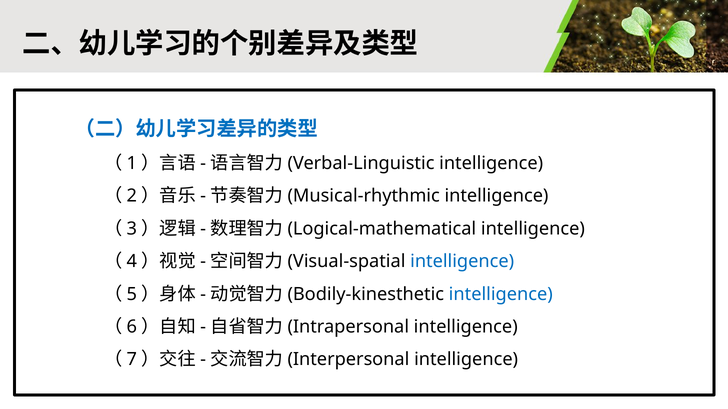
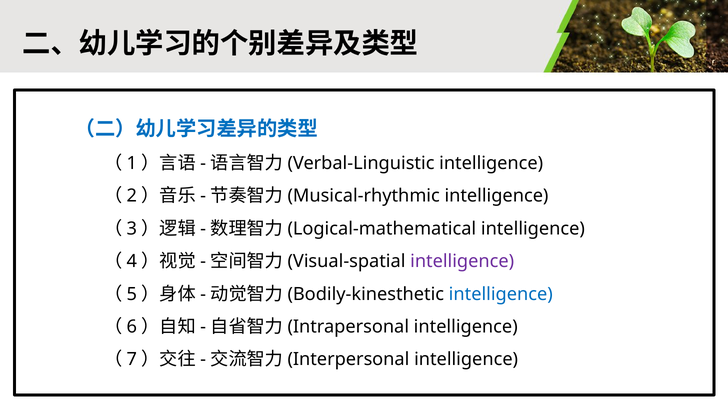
intelligence at (462, 262) colour: blue -> purple
